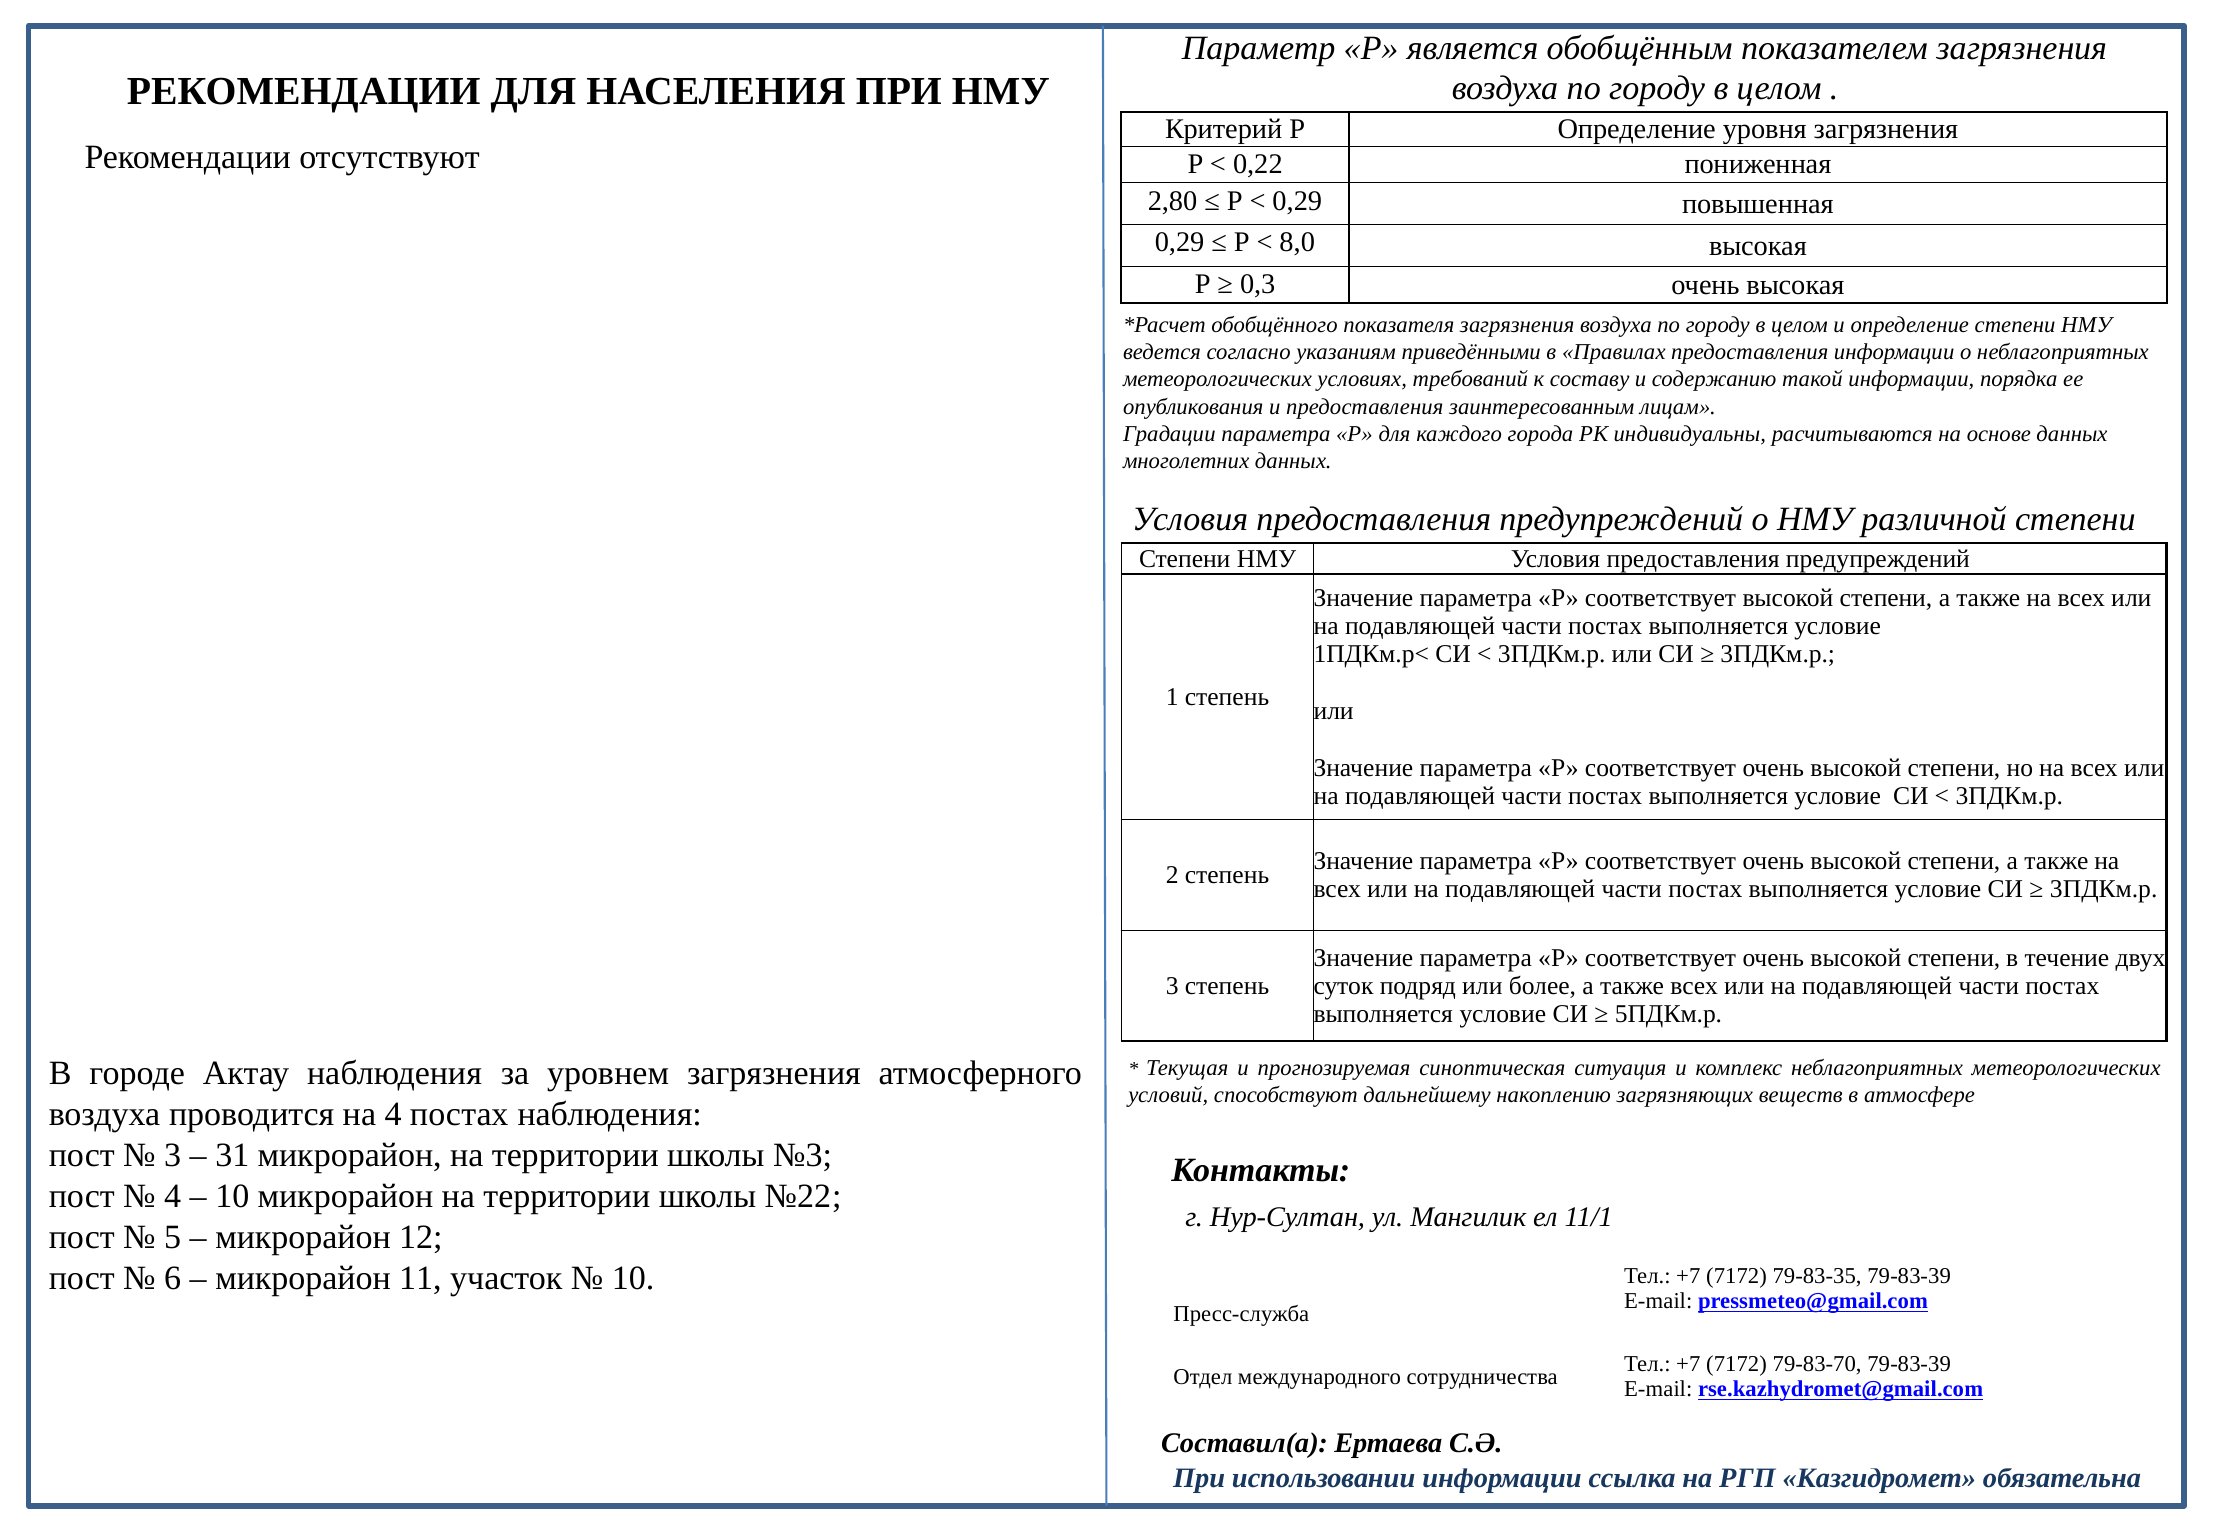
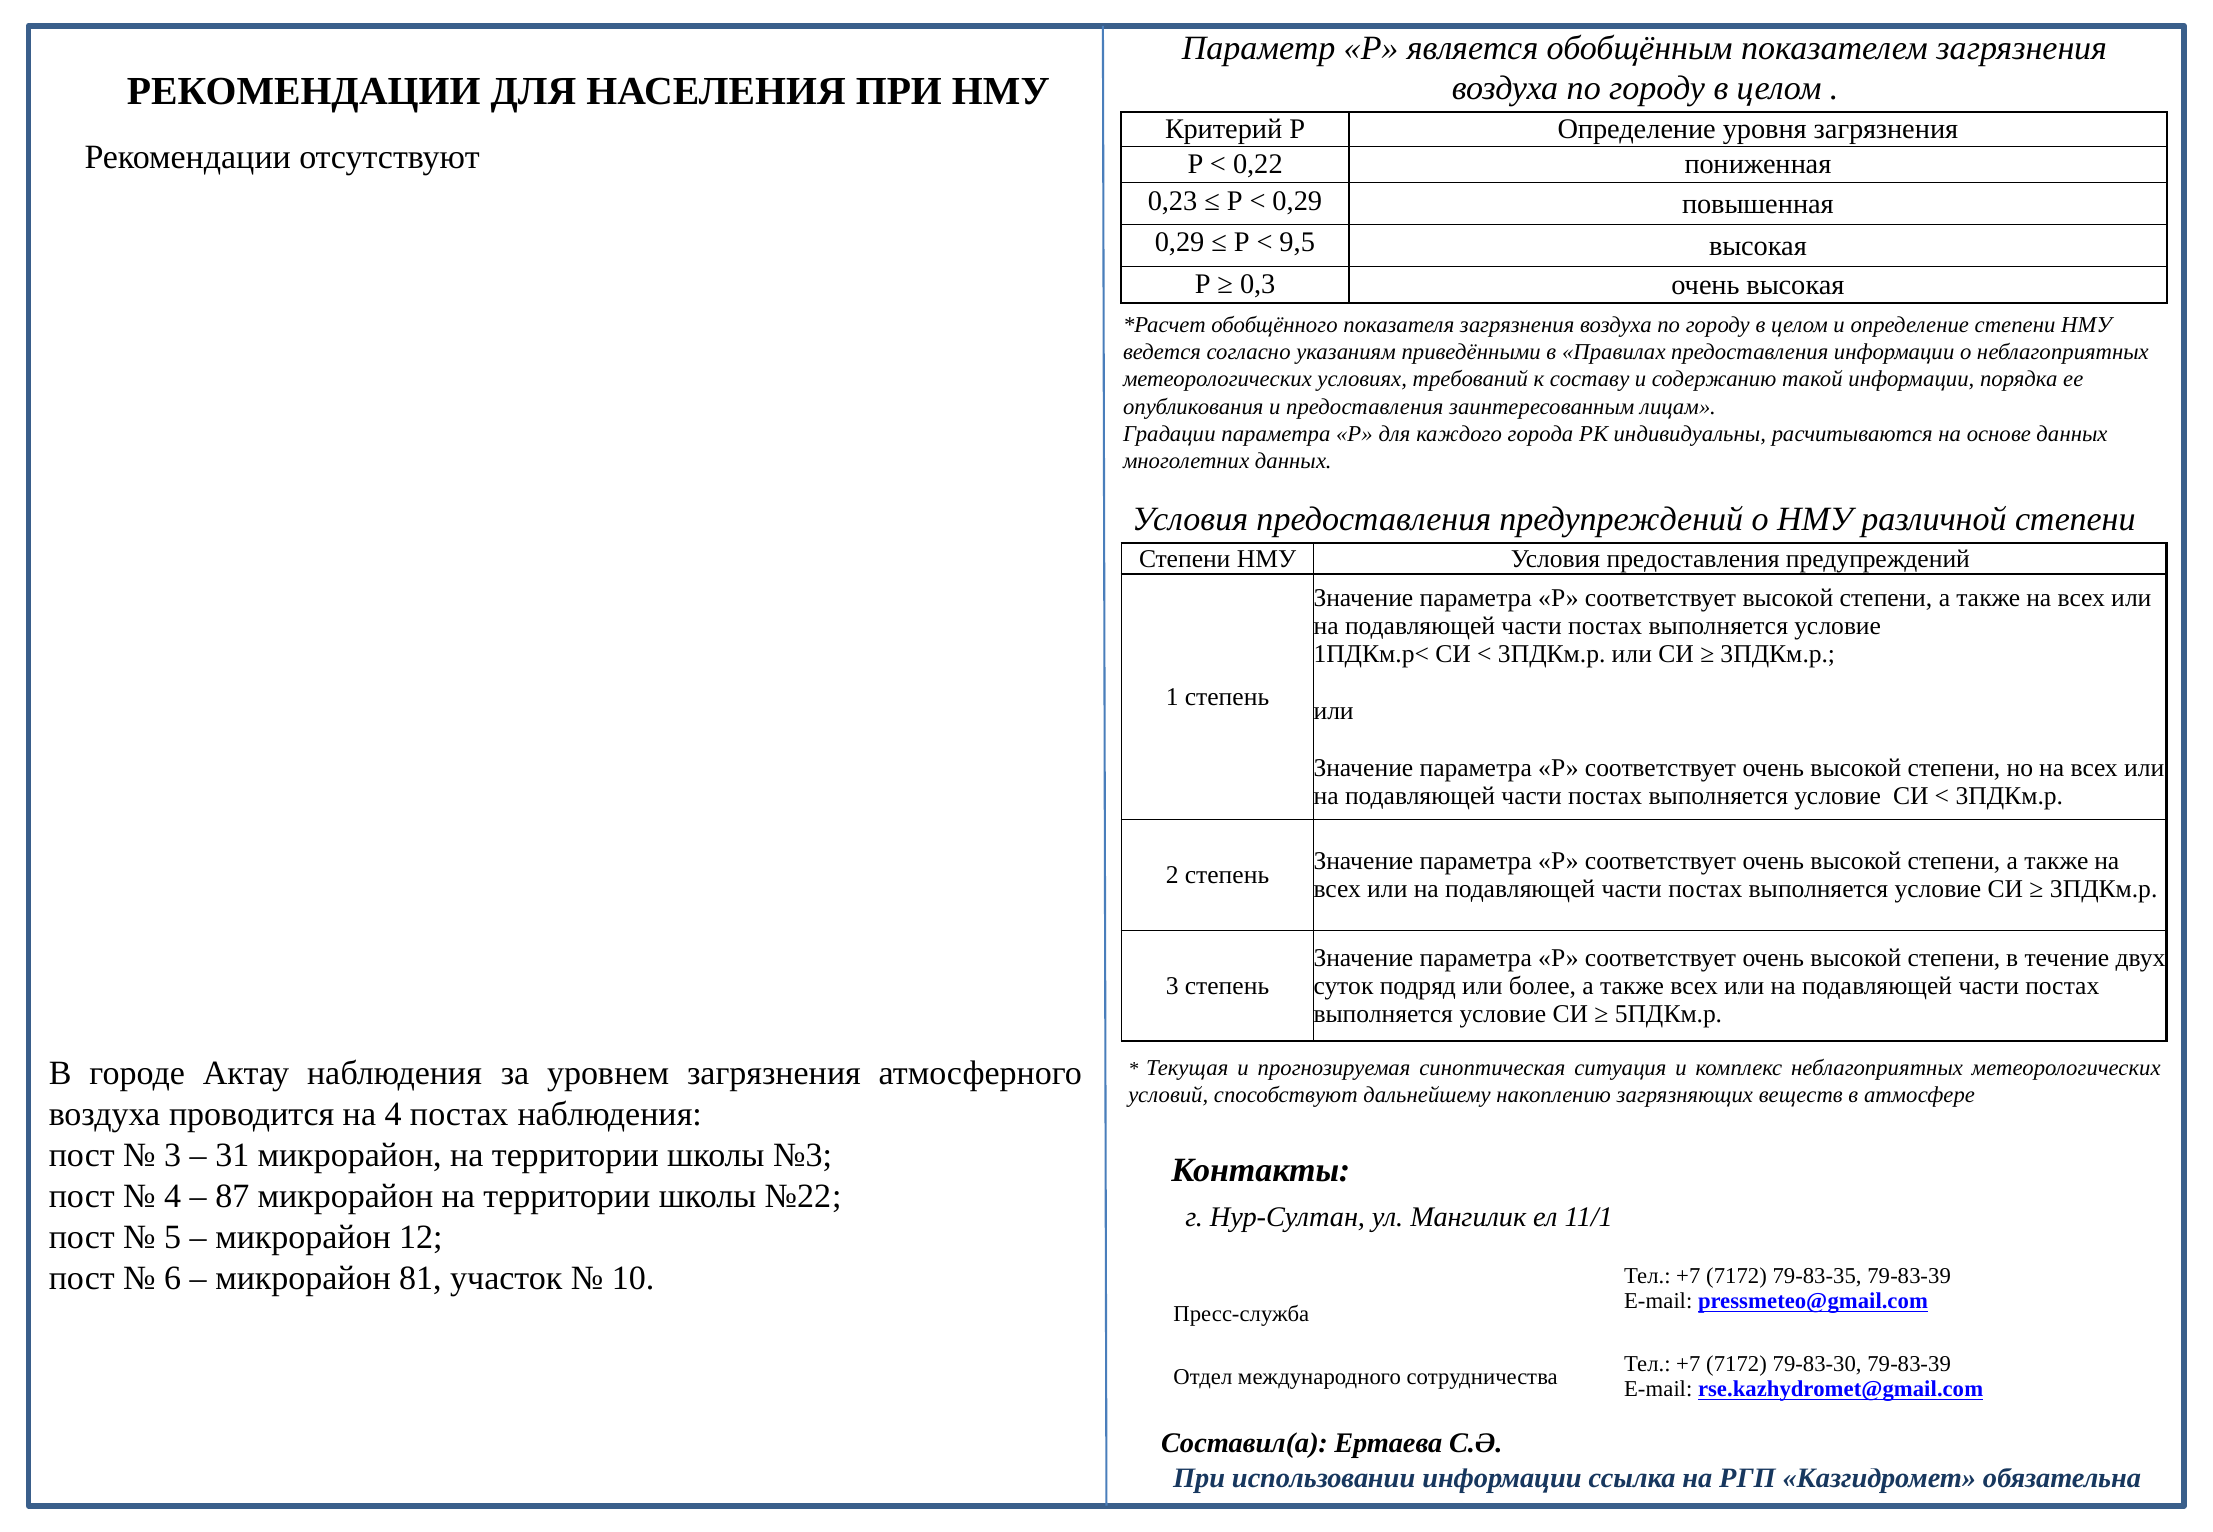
2,80: 2,80 -> 0,23
8,0: 8,0 -> 9,5
10 at (232, 1196): 10 -> 87
11: 11 -> 81
79-83-70: 79-83-70 -> 79-83-30
